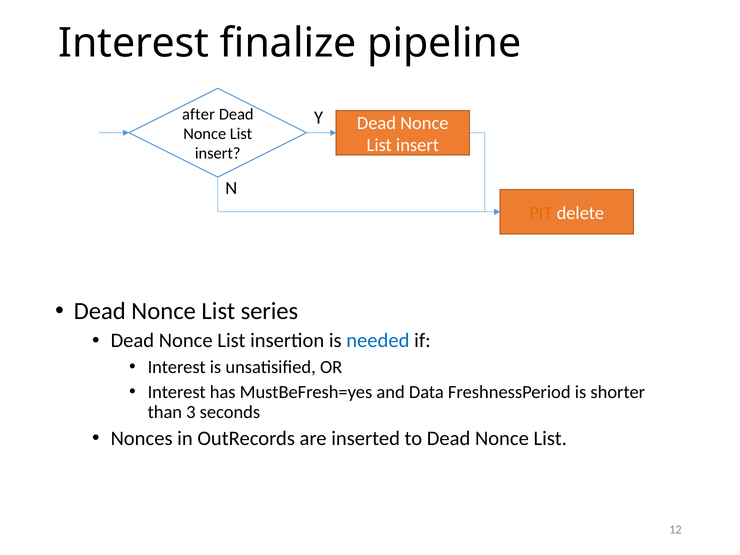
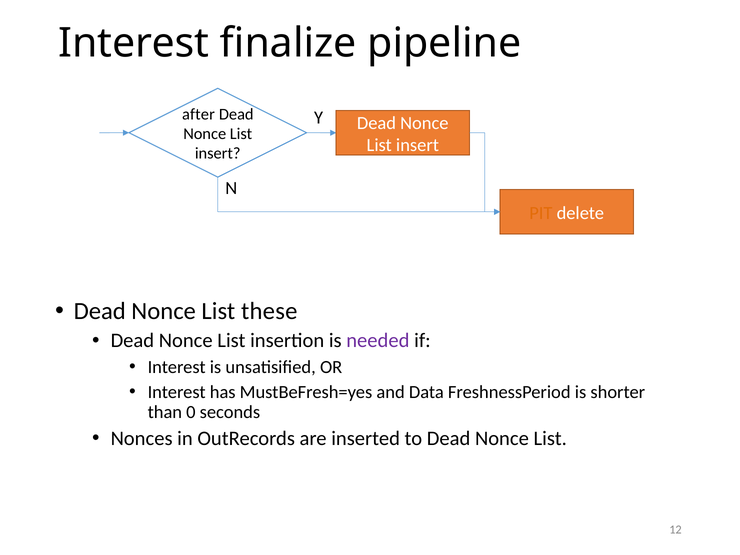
series: series -> these
needed colour: blue -> purple
3: 3 -> 0
